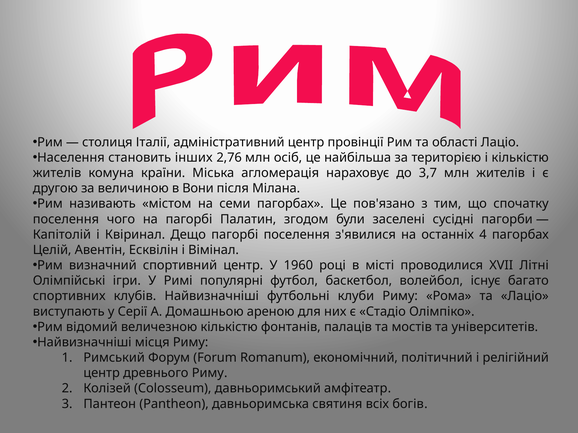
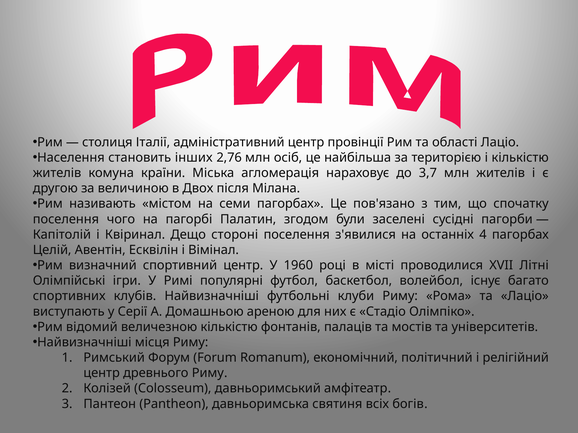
Вони: Вони -> Двох
Дещо пагорбі: пагорбі -> стороні
